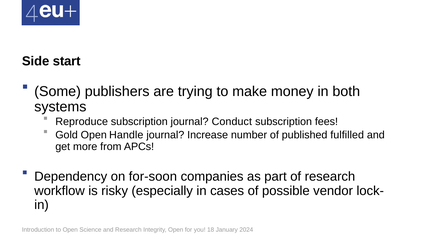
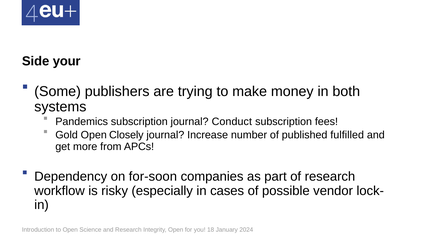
start: start -> your
Reproduce: Reproduce -> Pandemics
Handle: Handle -> Closely
